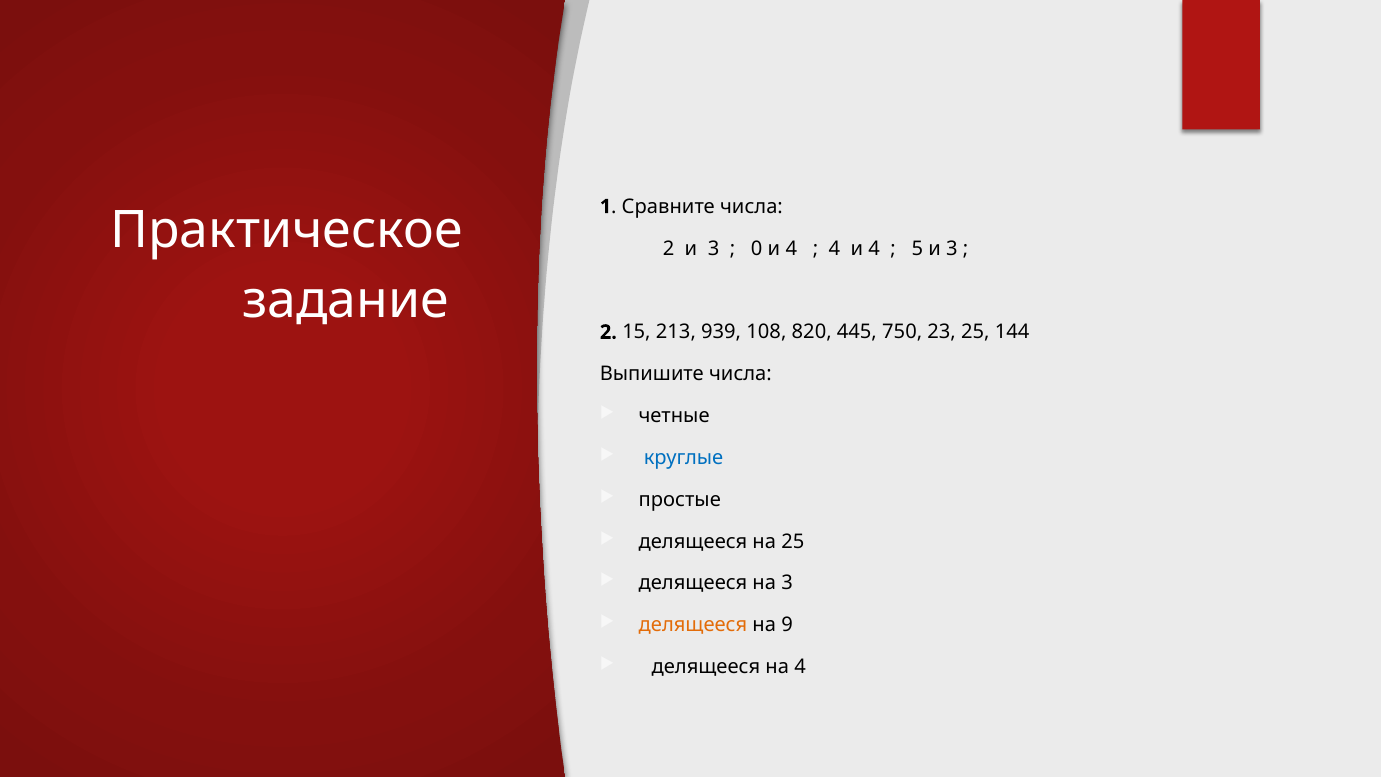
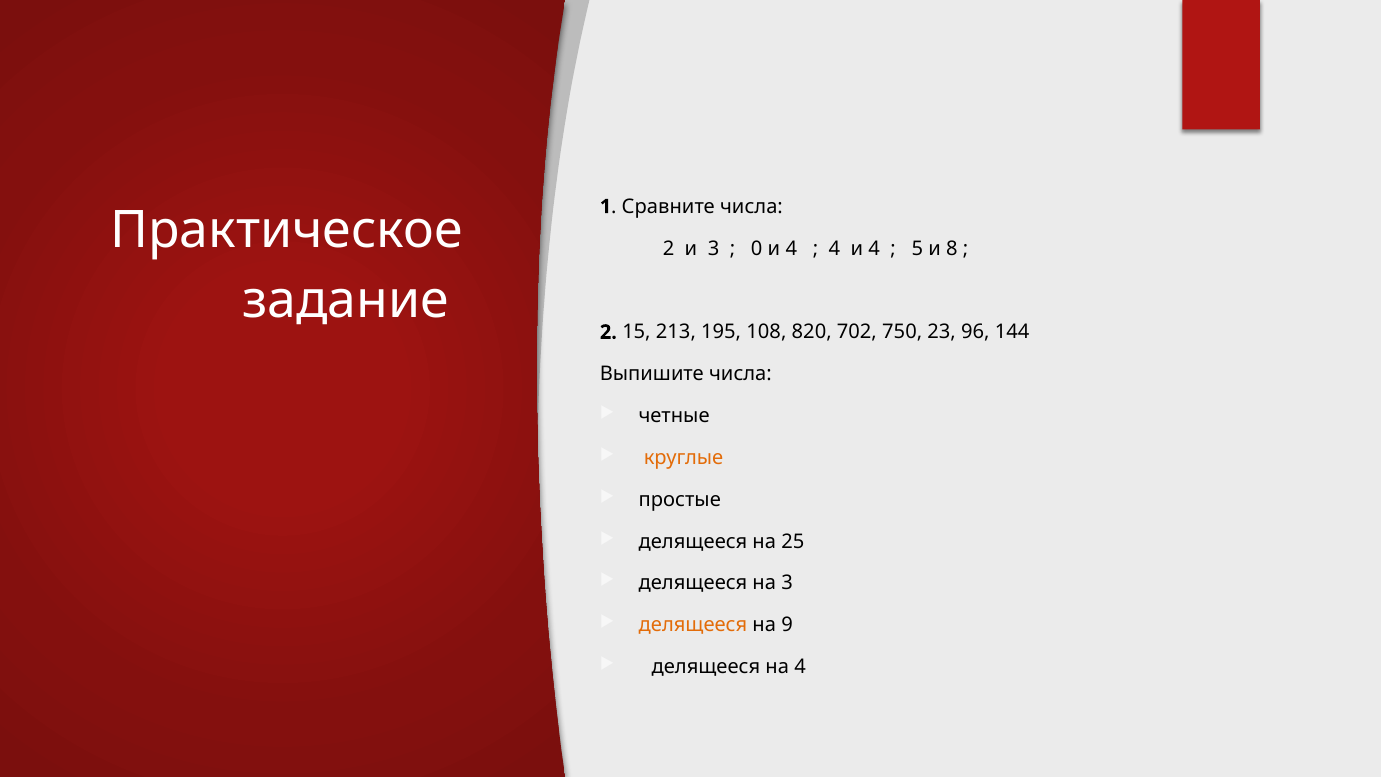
5 и 3: 3 -> 8
939: 939 -> 195
445: 445 -> 702
23 25: 25 -> 96
круглые colour: blue -> orange
